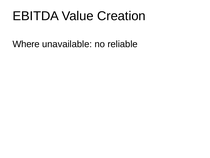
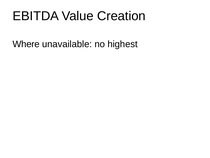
reliable: reliable -> highest
